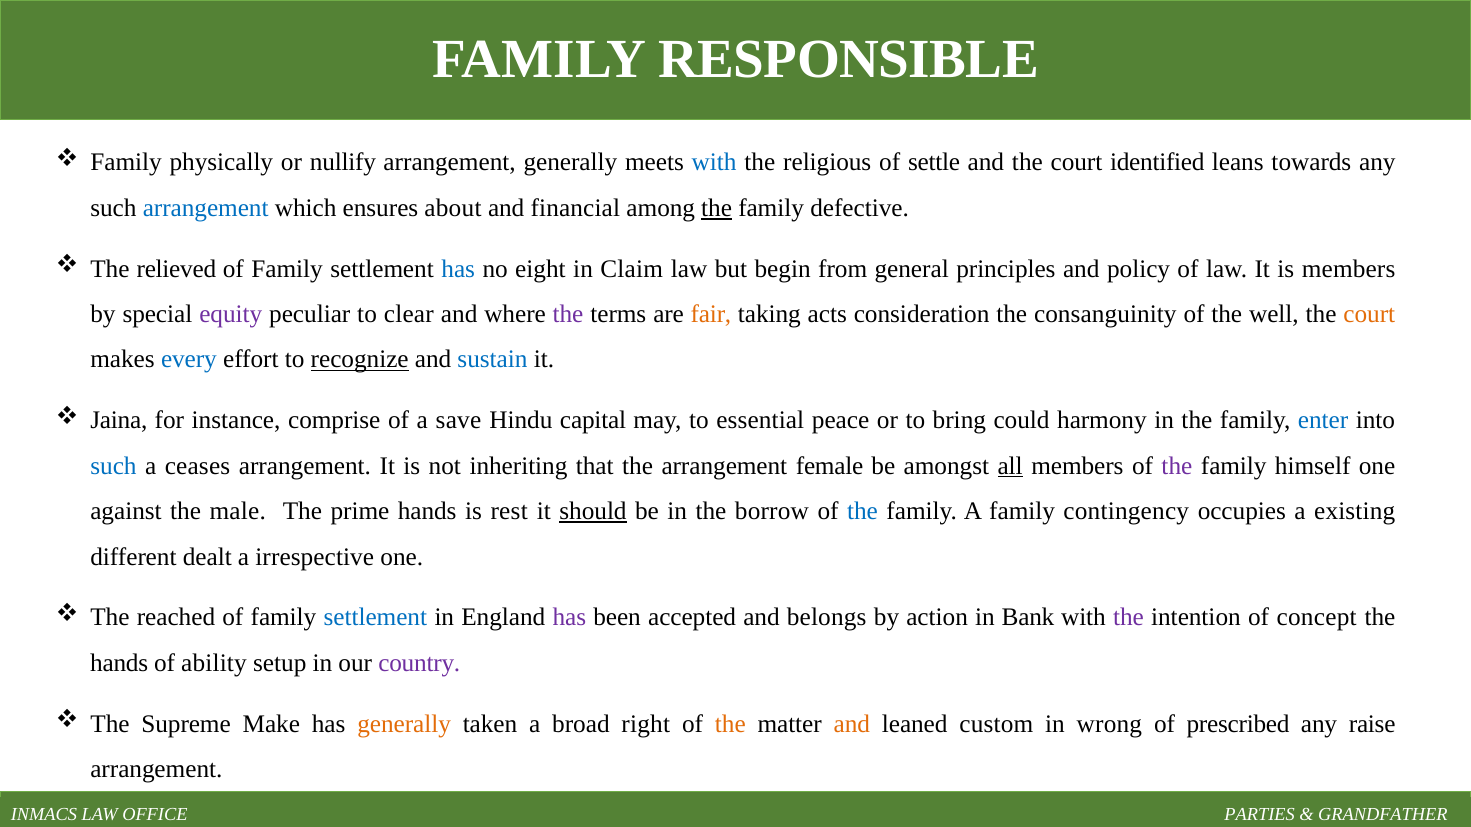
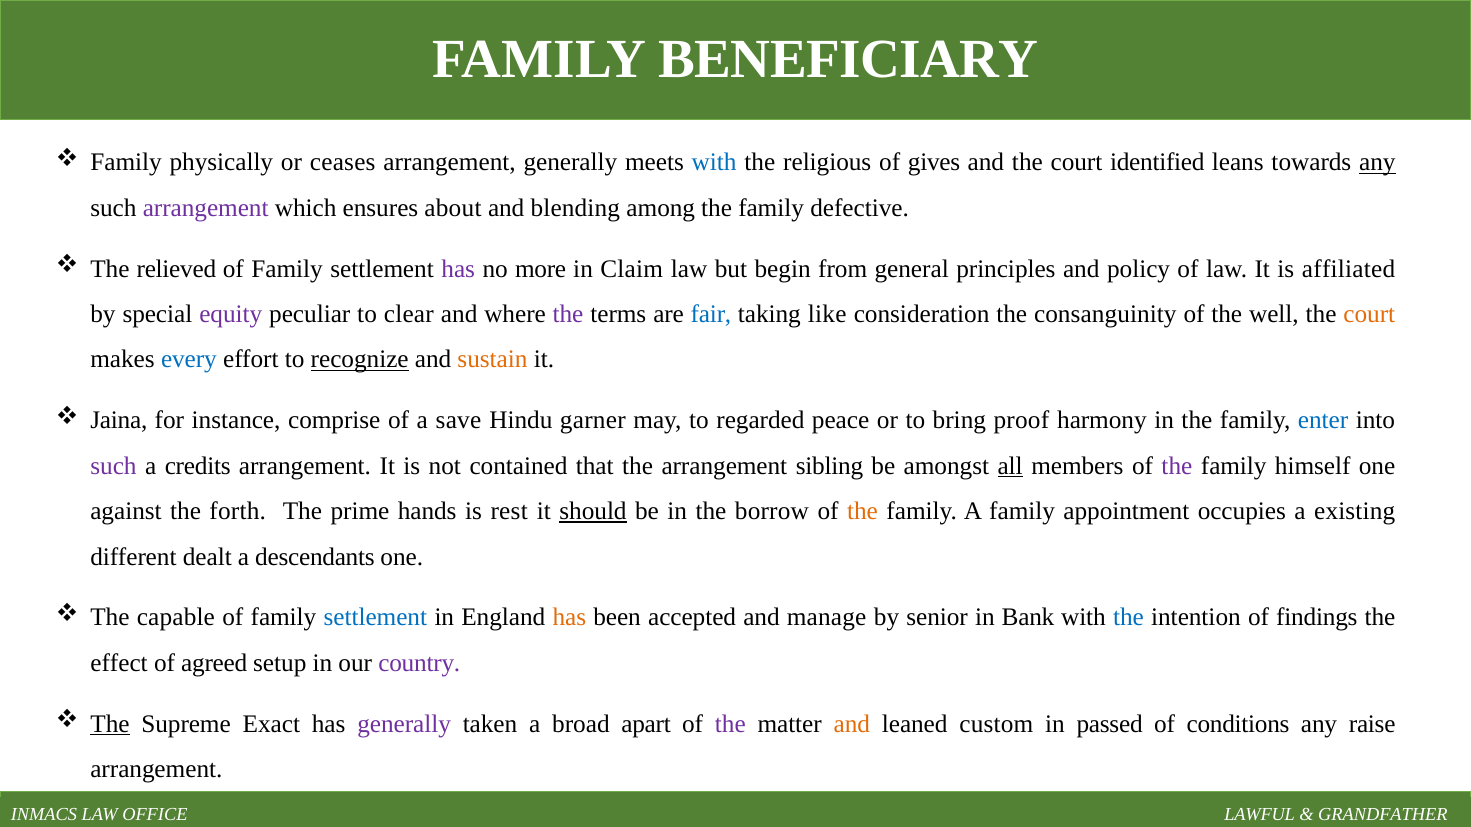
RESPONSIBLE: RESPONSIBLE -> BENEFICIARY
nullify: nullify -> ceases
settle: settle -> gives
any at (1377, 163) underline: none -> present
arrangement at (206, 208) colour: blue -> purple
financial: financial -> blending
the at (717, 208) underline: present -> none
has at (458, 269) colour: blue -> purple
eight: eight -> more
is members: members -> affiliated
fair colour: orange -> blue
acts: acts -> like
sustain colour: blue -> orange
capital: capital -> garner
essential: essential -> regarded
could: could -> proof
such at (114, 466) colour: blue -> purple
ceases: ceases -> credits
inheriting: inheriting -> contained
female: female -> sibling
male: male -> forth
the at (863, 512) colour: blue -> orange
contingency: contingency -> appointment
irrespective: irrespective -> descendants
reached: reached -> capable
has at (569, 618) colour: purple -> orange
belongs: belongs -> manage
action: action -> senior
the at (1128, 618) colour: purple -> blue
concept: concept -> findings
hands at (119, 663): hands -> effect
ability: ability -> agreed
The at (110, 724) underline: none -> present
Make: Make -> Exact
generally at (404, 724) colour: orange -> purple
right: right -> apart
the at (730, 724) colour: orange -> purple
wrong: wrong -> passed
prescribed: prescribed -> conditions
PARTIES: PARTIES -> LAWFUL
